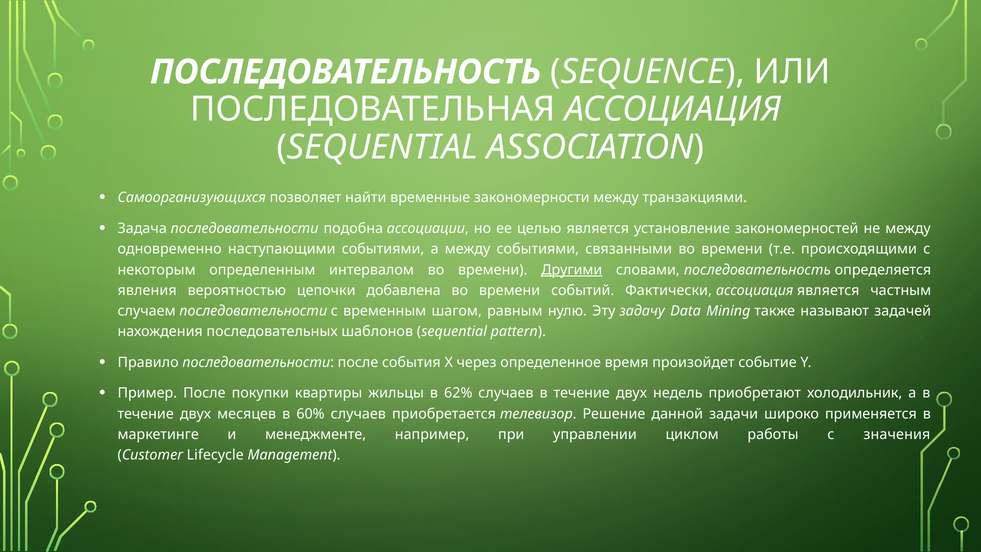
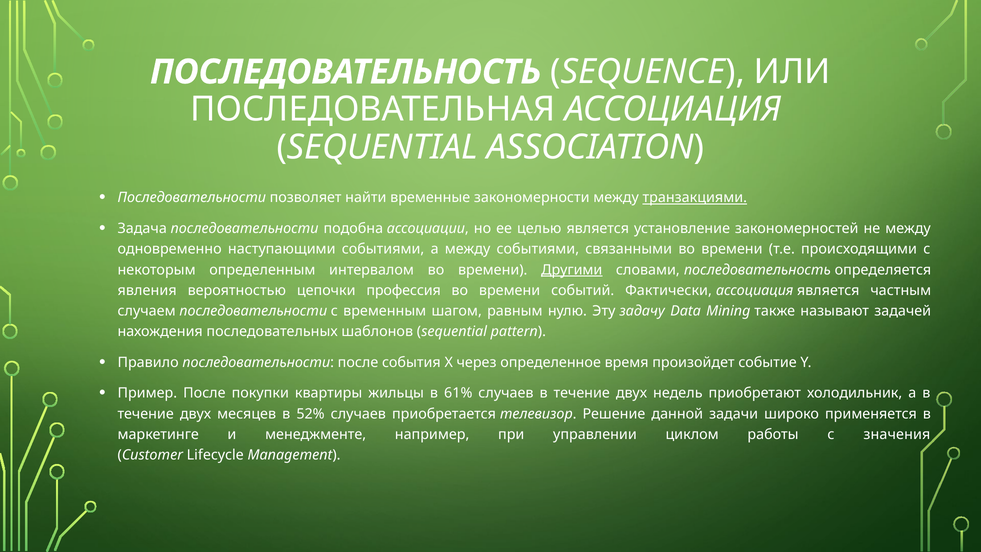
Самоорганизующихся at (192, 198): Самоорганизующихся -> Последовательности
транзакциями underline: none -> present
добавлена: добавлена -> профессия
62%: 62% -> 61%
60%: 60% -> 52%
